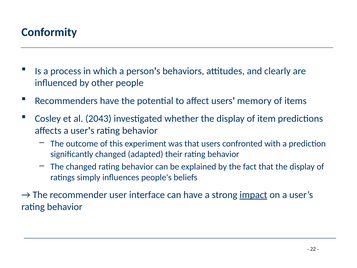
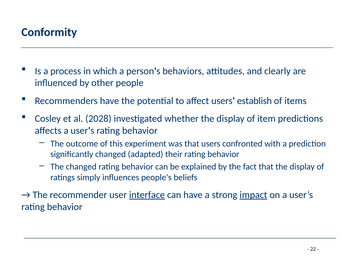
memory: memory -> establish
2043: 2043 -> 2028
interface underline: none -> present
